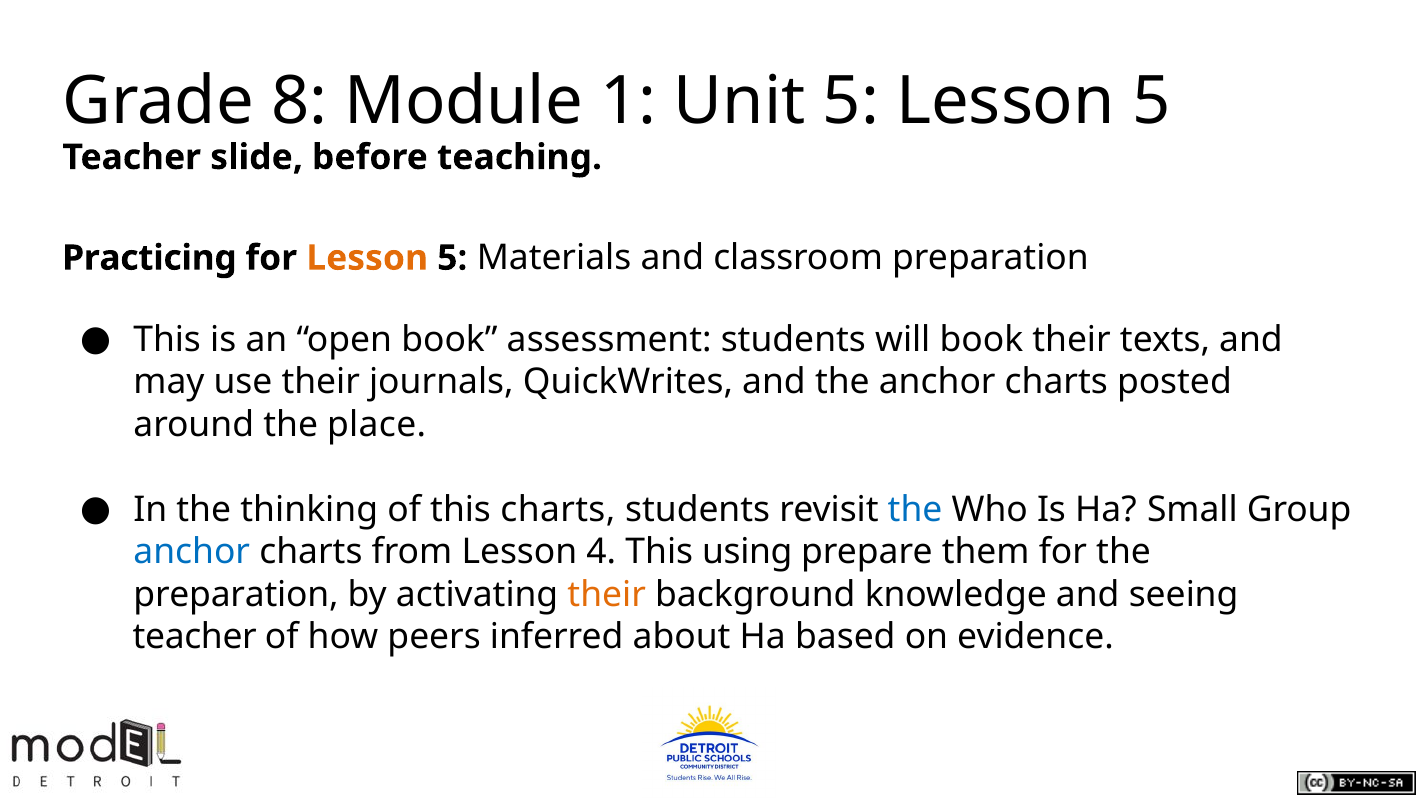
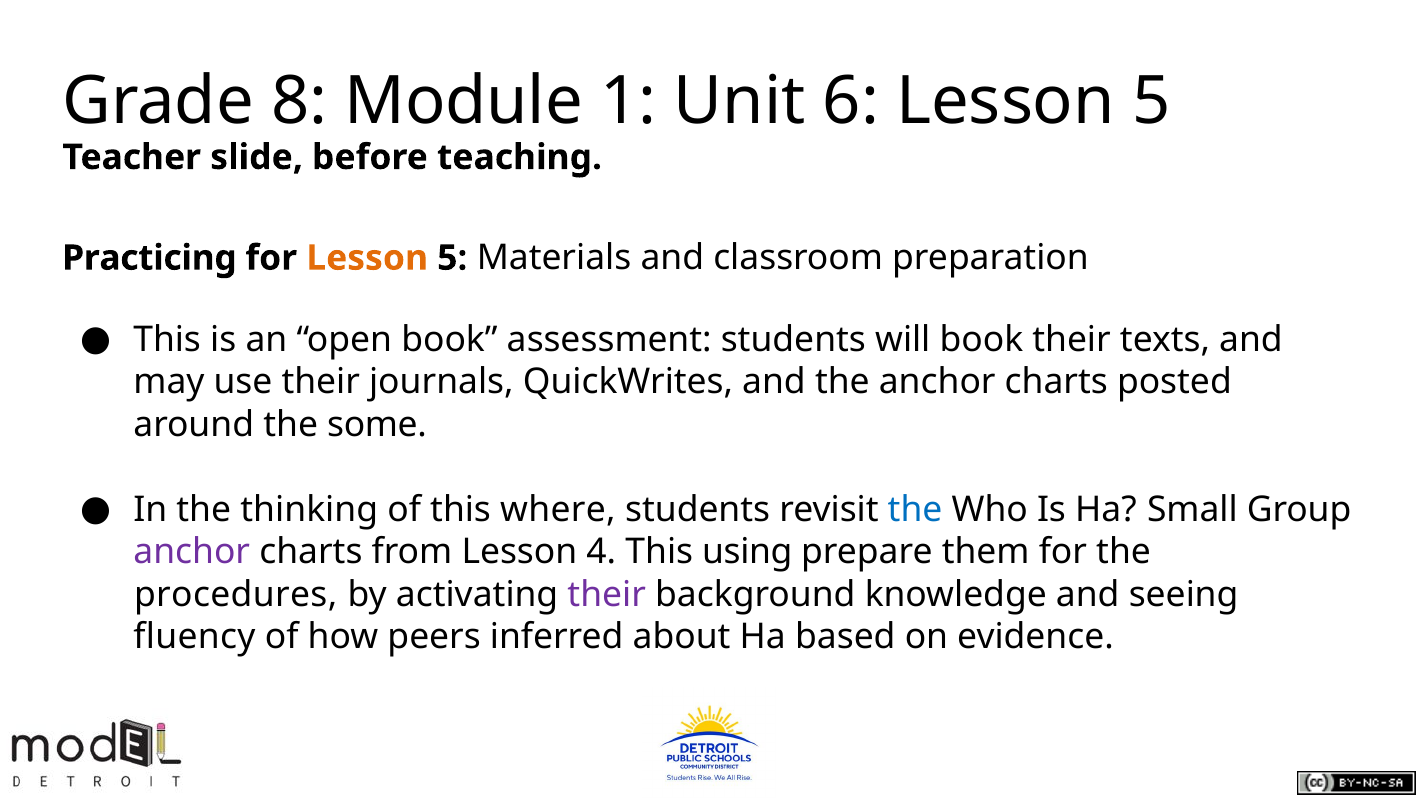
Unit 5: 5 -> 6
place: place -> some
this charts: charts -> where
anchor at (192, 552) colour: blue -> purple
preparation at (236, 594): preparation -> procedures
their at (607, 594) colour: orange -> purple
teacher at (195, 637): teacher -> fluency
